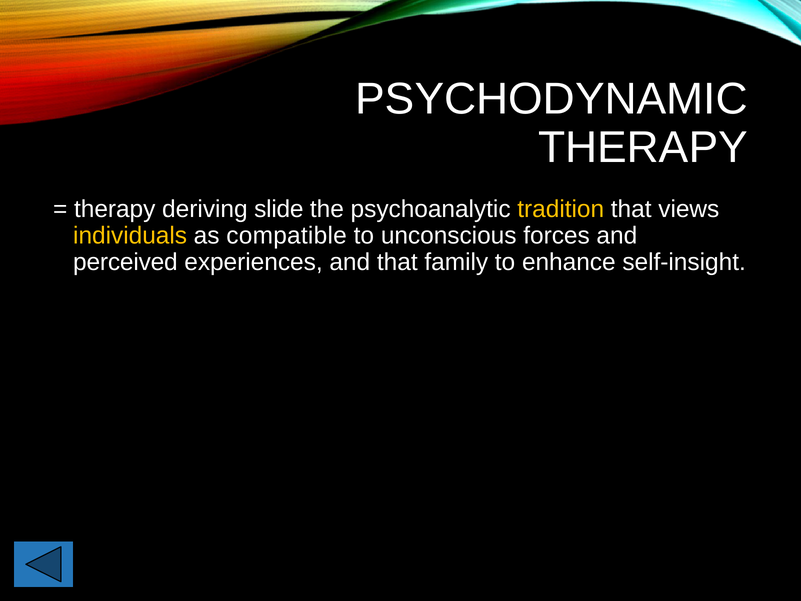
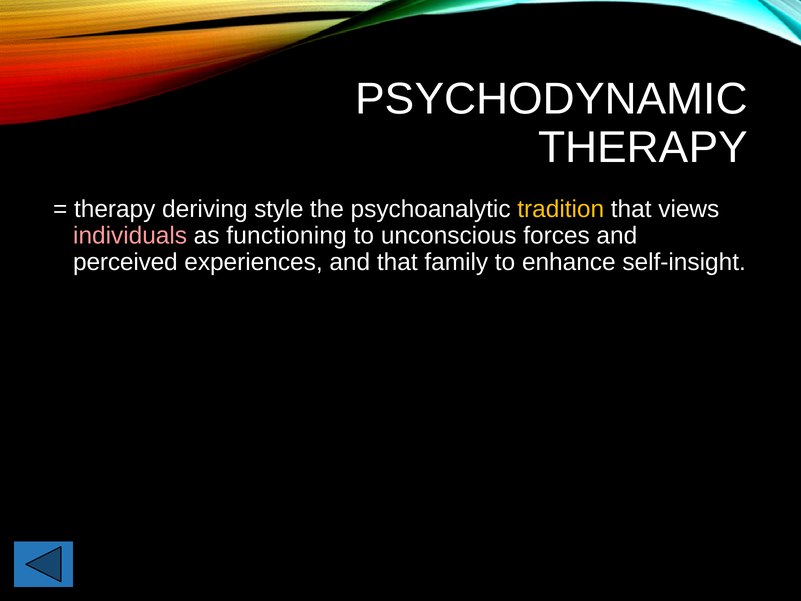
slide: slide -> style
individuals colour: yellow -> pink
compatible: compatible -> functioning
